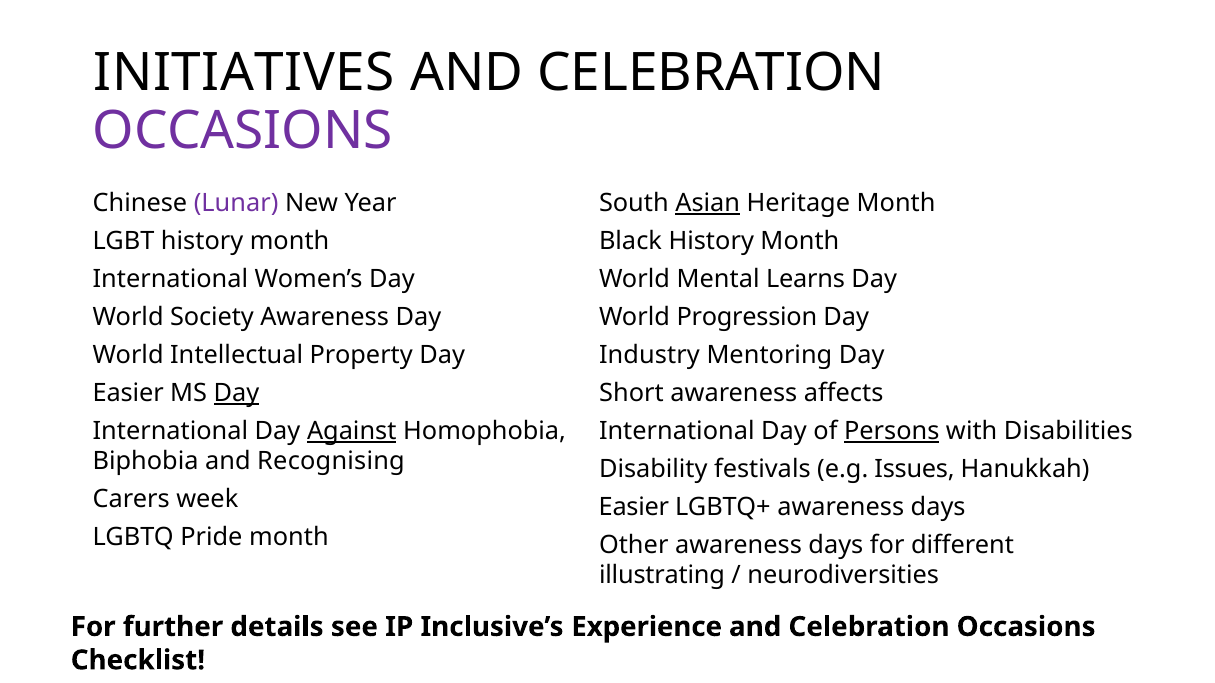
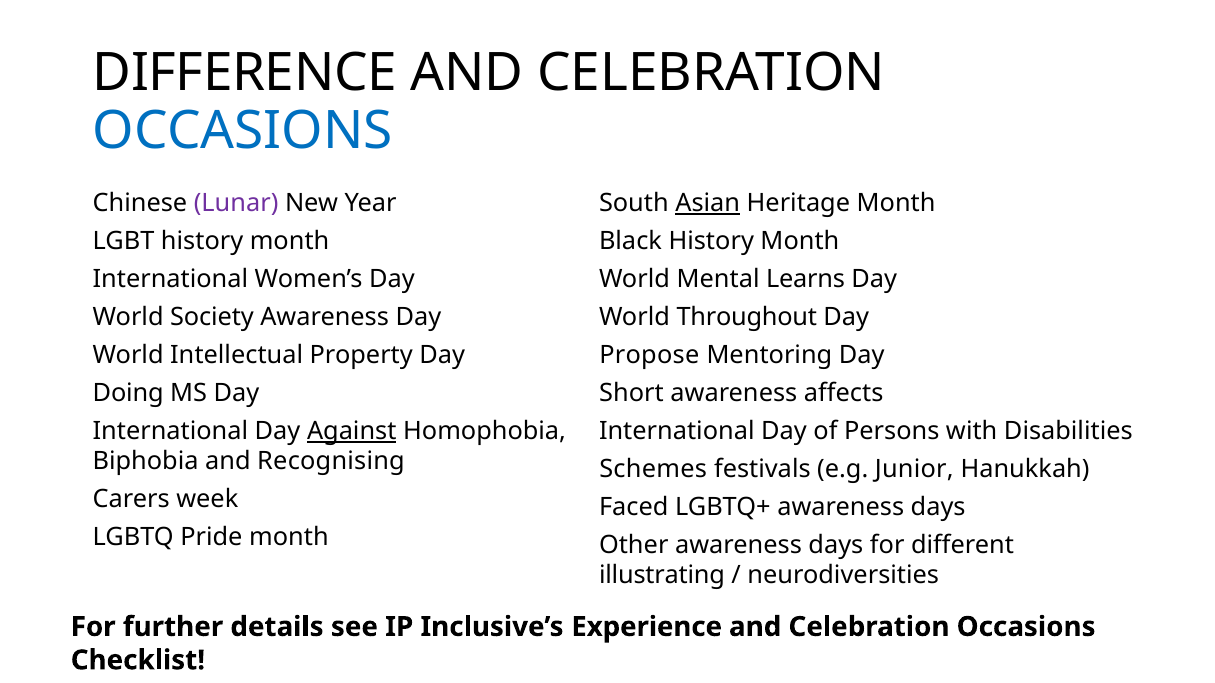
INITIATIVES: INITIATIVES -> DIFFERENCE
OCCASIONS at (243, 131) colour: purple -> blue
Progression: Progression -> Throughout
Industry: Industry -> Propose
Easier at (128, 393): Easier -> Doing
Day at (237, 393) underline: present -> none
Persons underline: present -> none
Disability: Disability -> Schemes
Issues: Issues -> Junior
Easier at (634, 507): Easier -> Faced
